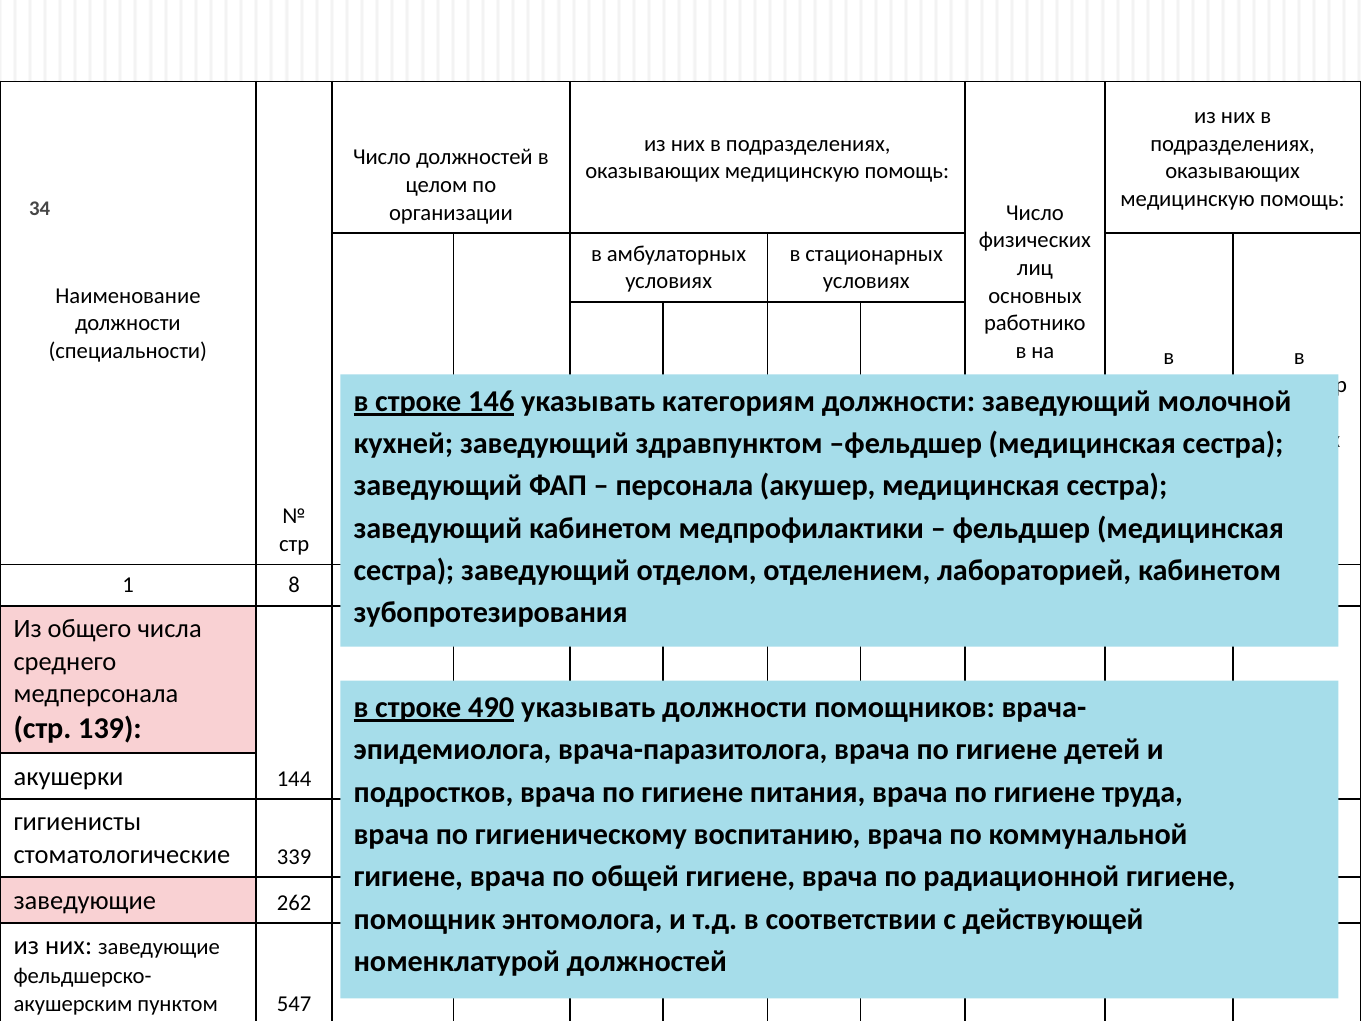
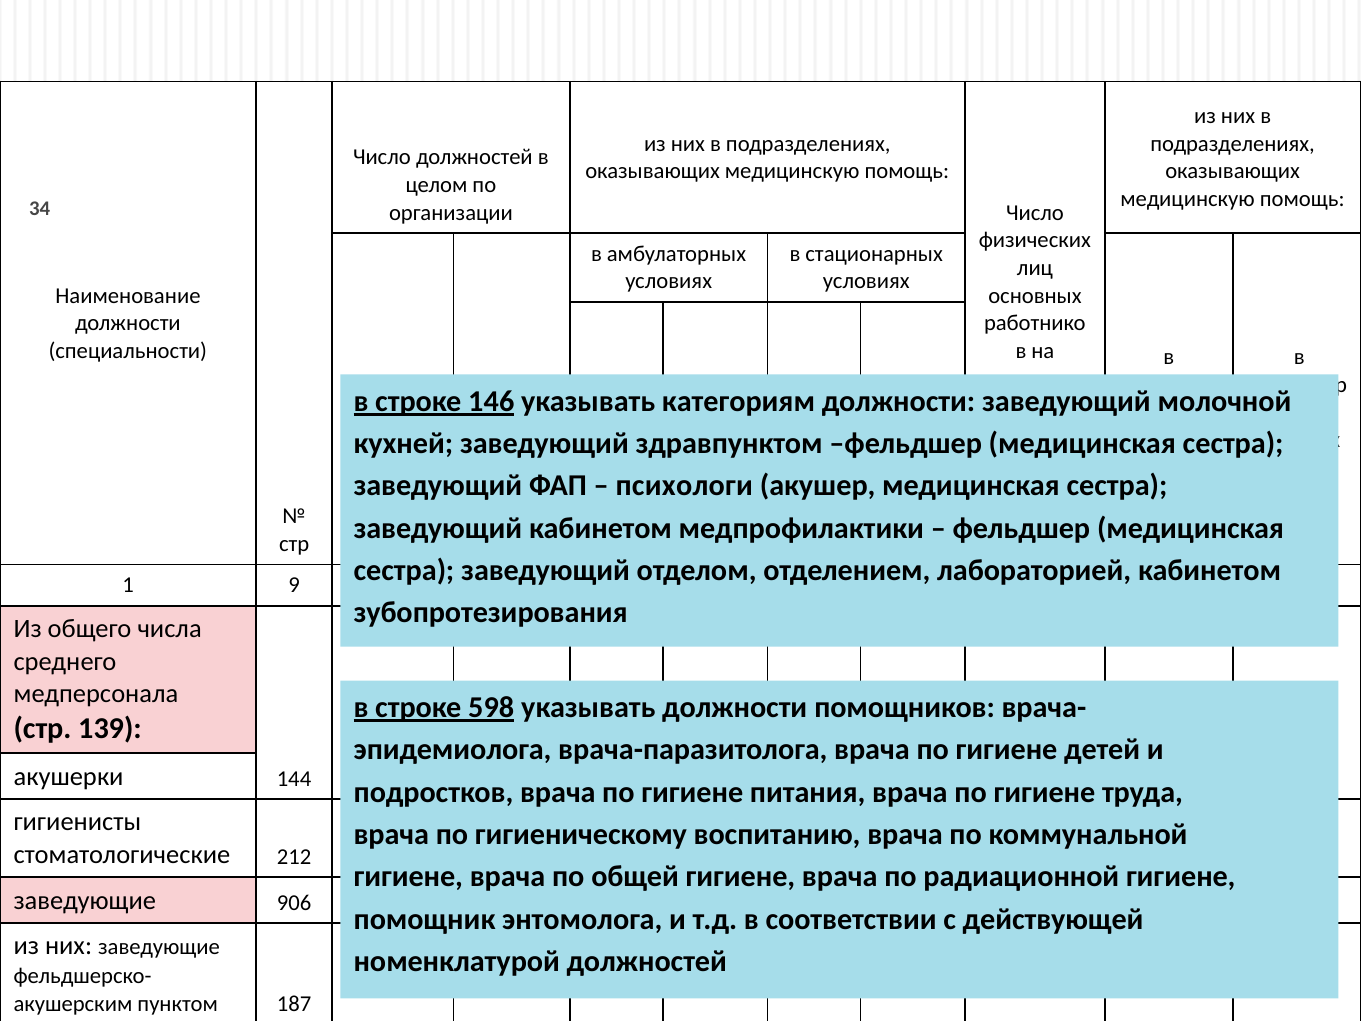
персонала: персонала -> психологи
1 8: 8 -> 9
490: 490 -> 598
339: 339 -> 212
262: 262 -> 906
547: 547 -> 187
